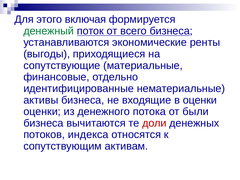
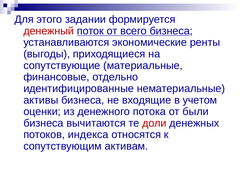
включая: включая -> задании
денежный colour: green -> red
в оценки: оценки -> учетом
